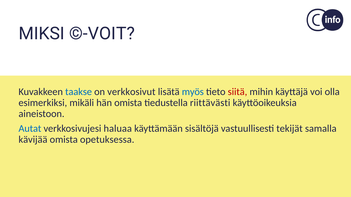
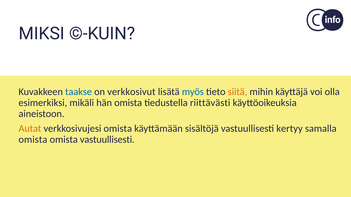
©-VOIT: ©-VOIT -> ©-KUIN
siitä colour: red -> orange
Autat colour: blue -> orange
verkkosivujesi haluaa: haluaa -> omista
tekijät: tekijät -> kertyy
kävijää at (33, 140): kävijää -> omista
omista opetuksessa: opetuksessa -> vastuullisesti
